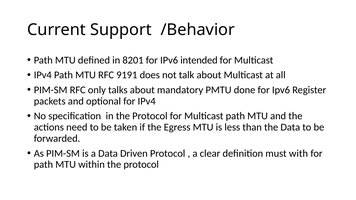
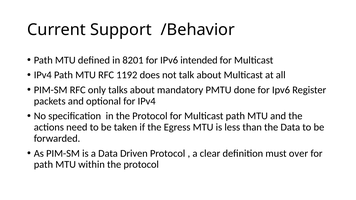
9191: 9191 -> 1192
with: with -> over
